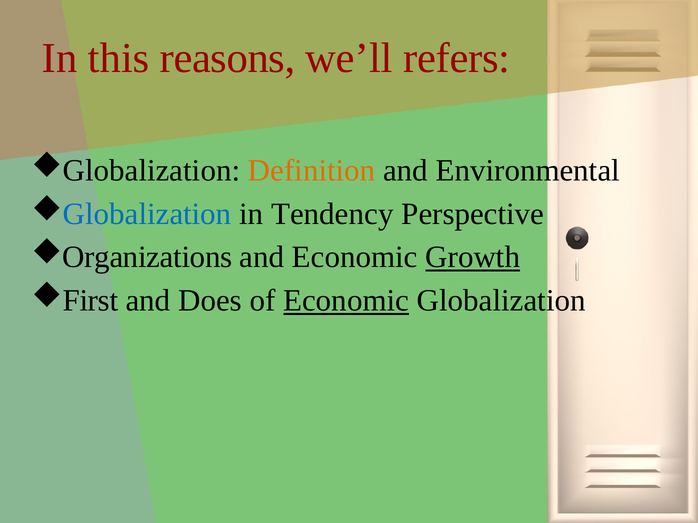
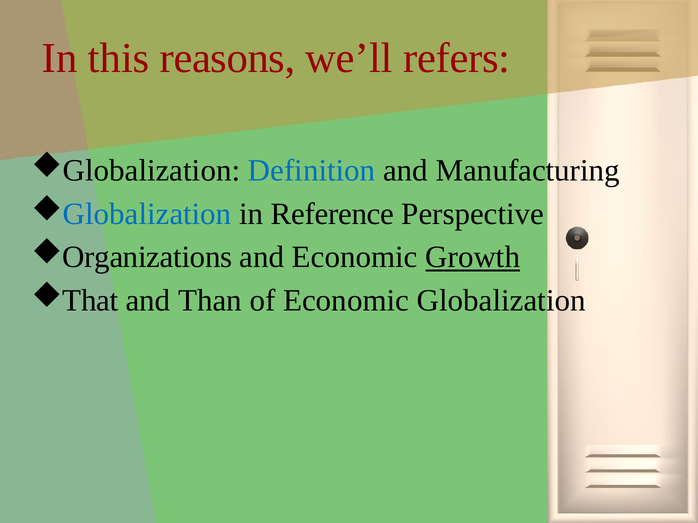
Definition colour: orange -> blue
Environmental: Environmental -> Manufacturing
Tendency: Tendency -> Reference
First: First -> That
Does: Does -> Than
Economic at (346, 301) underline: present -> none
